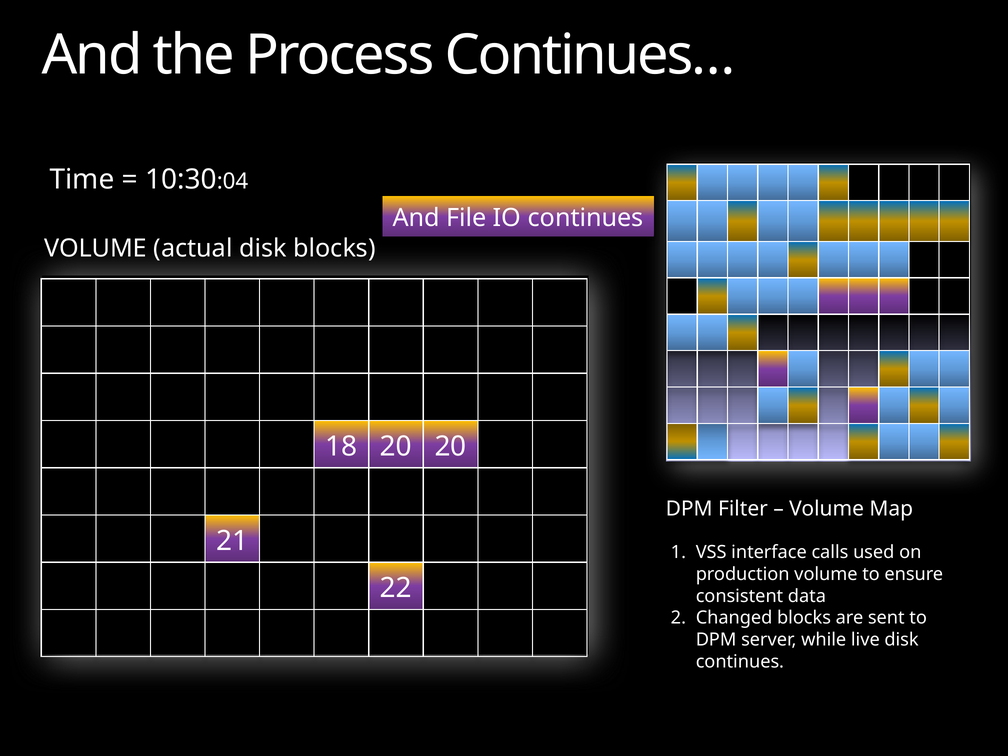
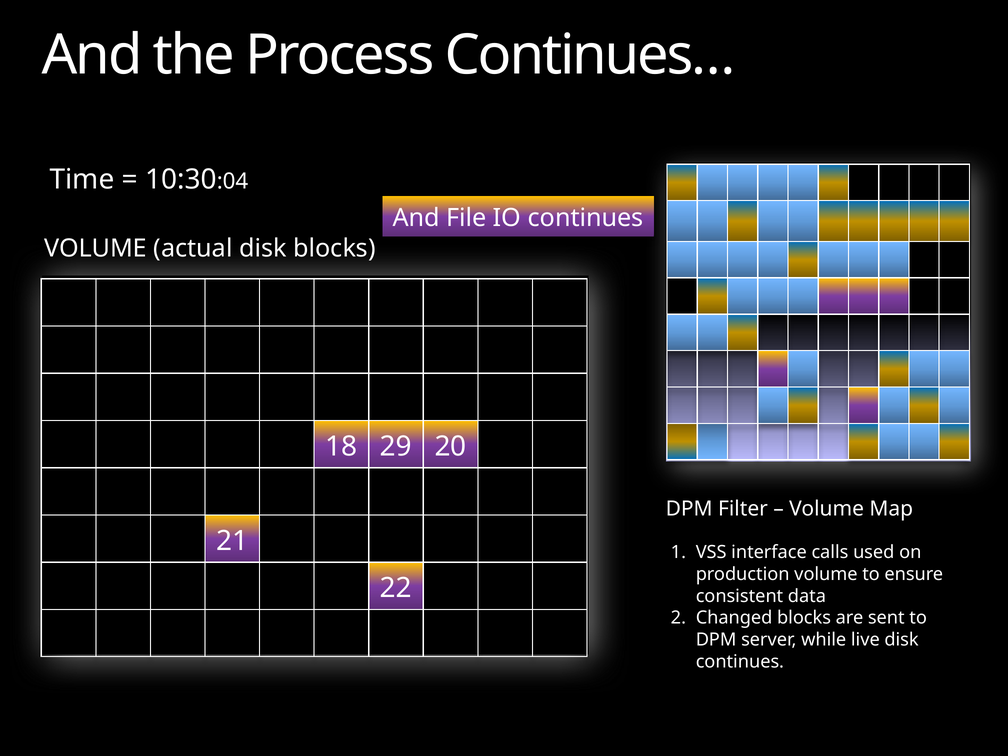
18 20: 20 -> 29
